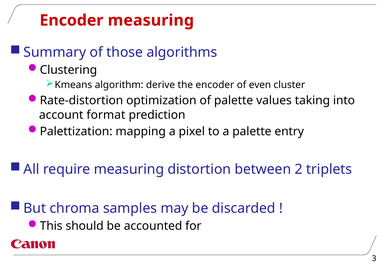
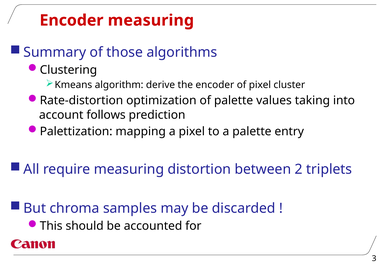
of even: even -> pixel
format: format -> follows
